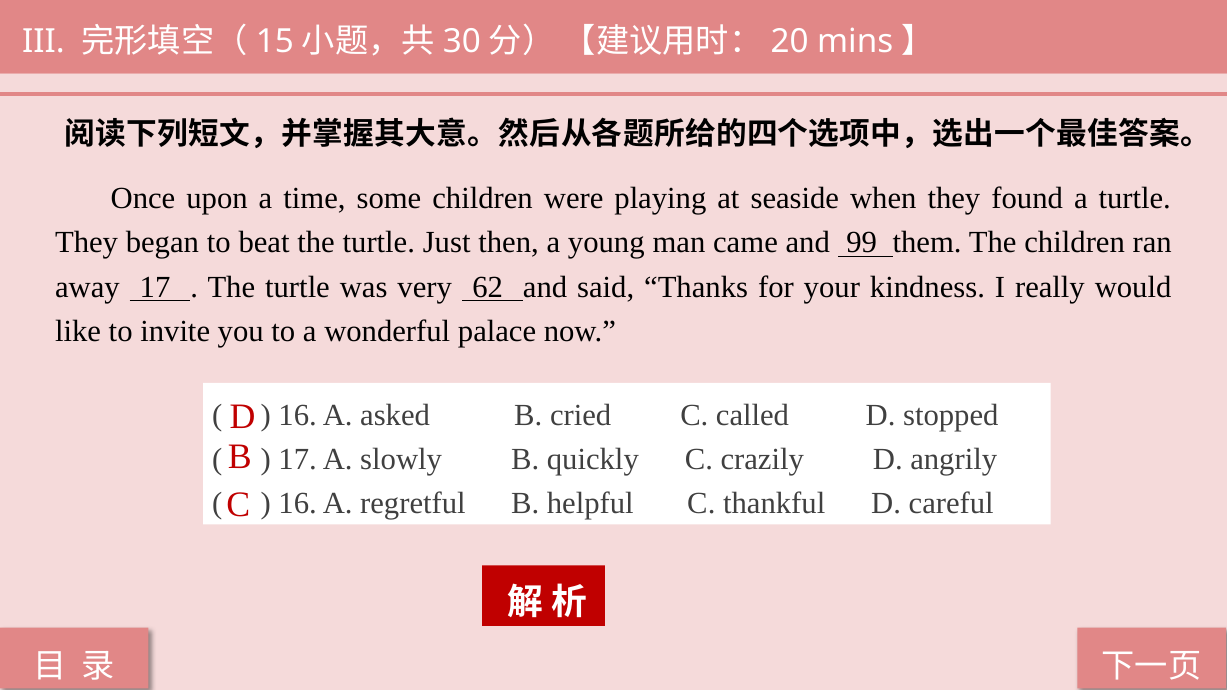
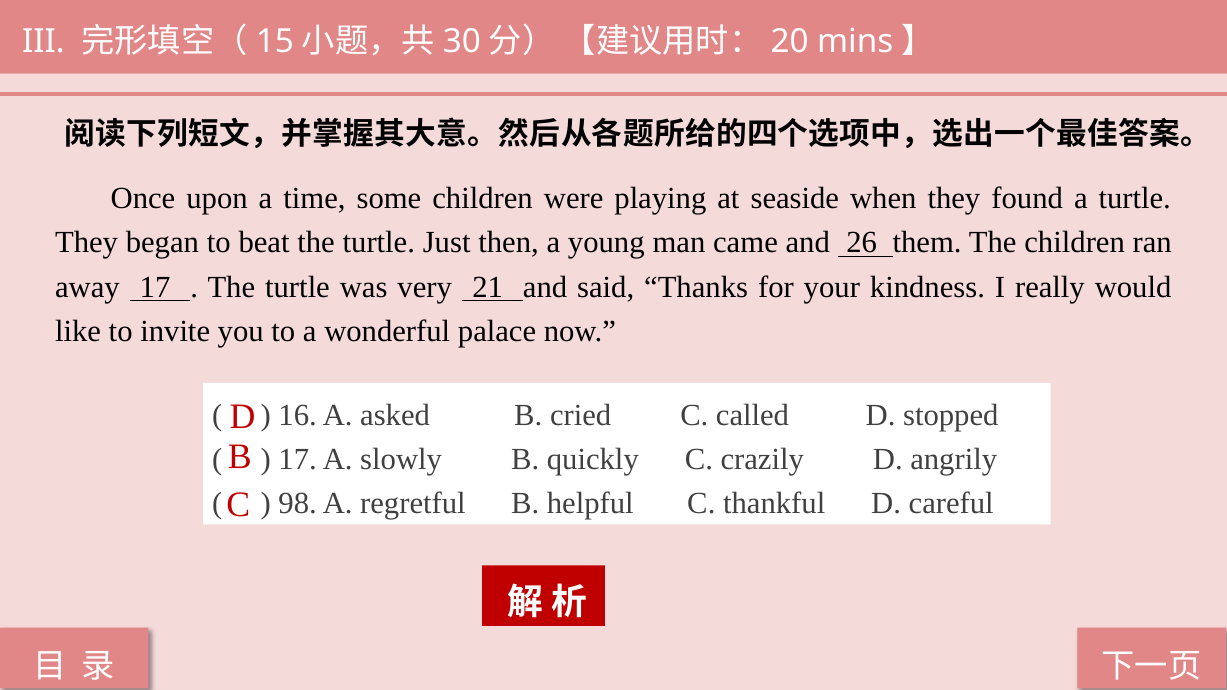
99: 99 -> 26
62: 62 -> 21
16 at (298, 504): 16 -> 98
